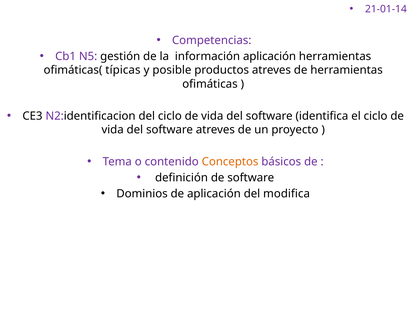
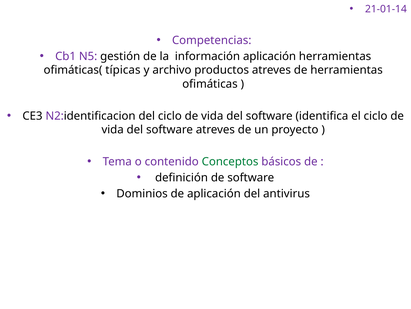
posible: posible -> archivo
Conceptos colour: orange -> green
modifica: modifica -> antivirus
